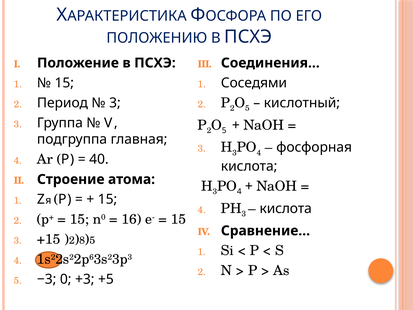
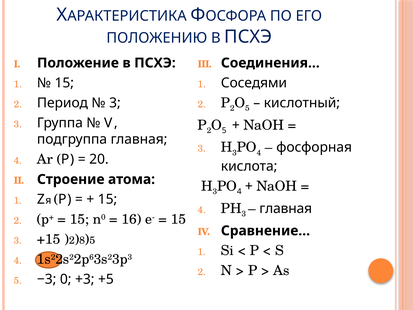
40: 40 -> 20
кислота at (286, 208): кислота -> главная
